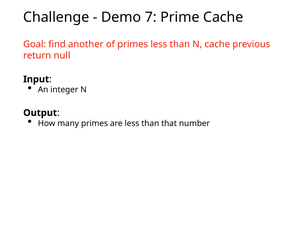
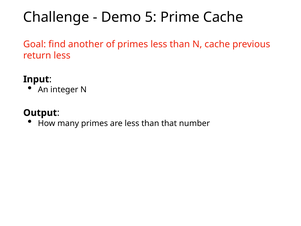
7: 7 -> 5
return null: null -> less
